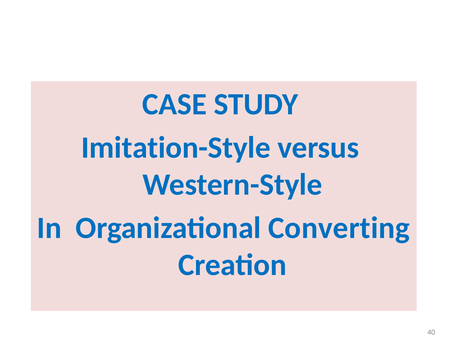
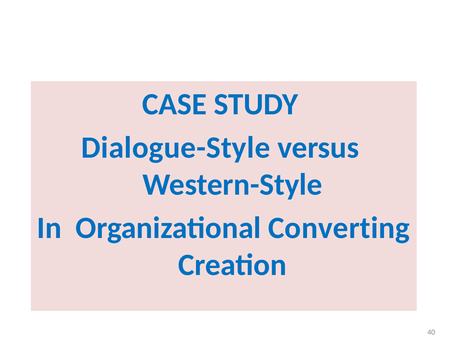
Imitation-Style: Imitation-Style -> Dialogue-Style
